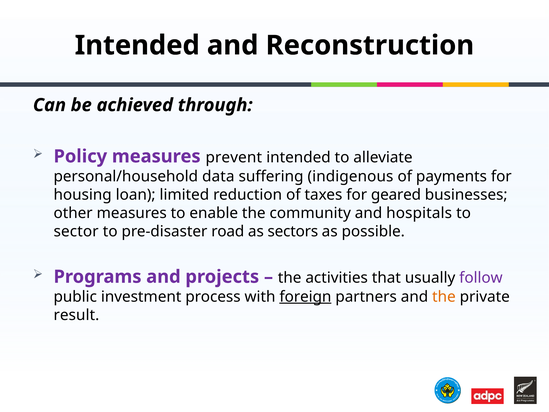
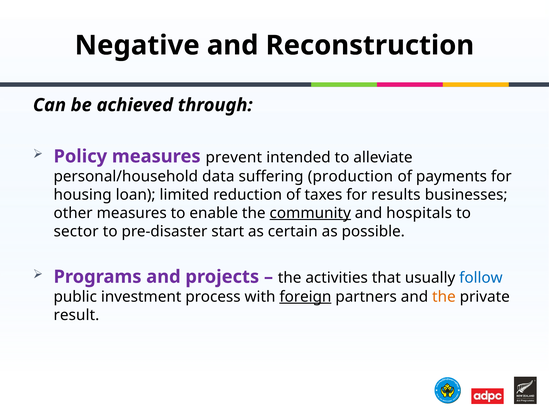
Intended at (137, 45): Intended -> Negative
indigenous: indigenous -> production
geared: geared -> results
community underline: none -> present
road: road -> start
sectors: sectors -> certain
follow colour: purple -> blue
